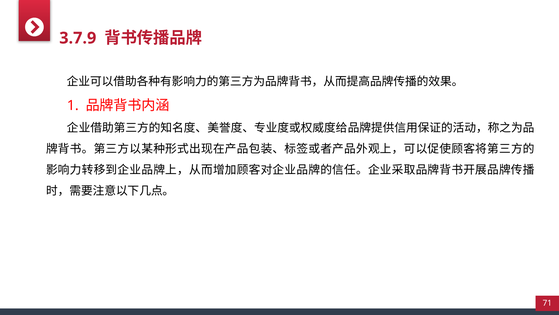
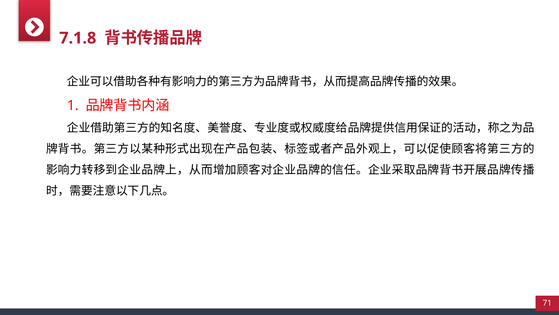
3.7.9: 3.7.9 -> 7.1.8
